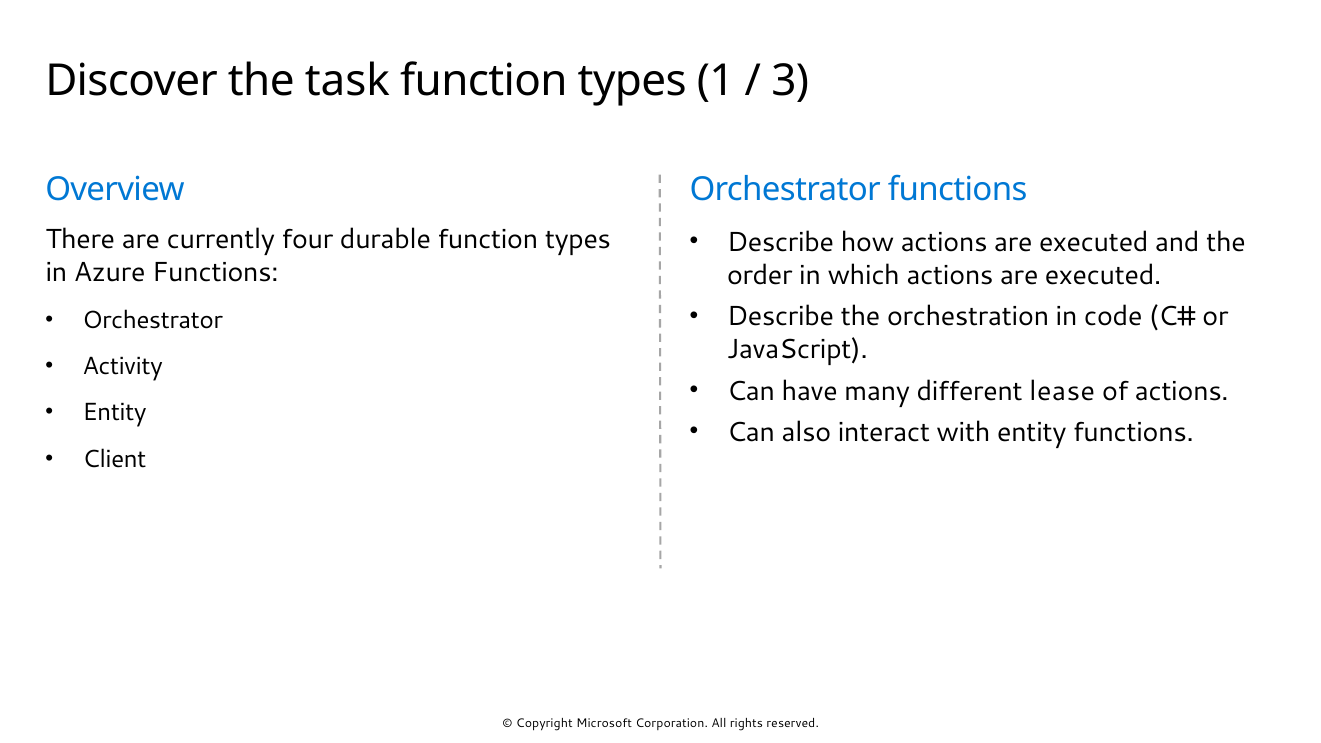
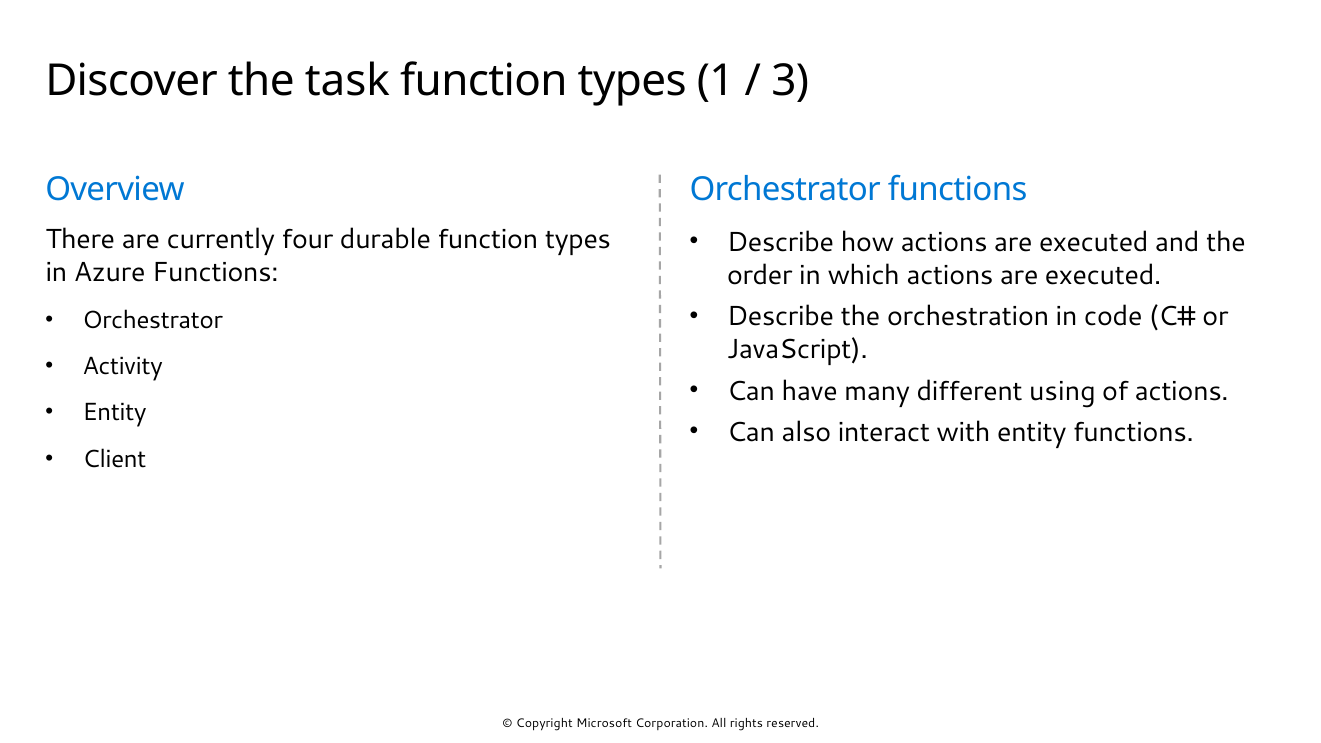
lease: lease -> using
